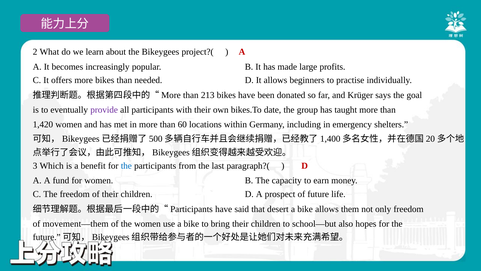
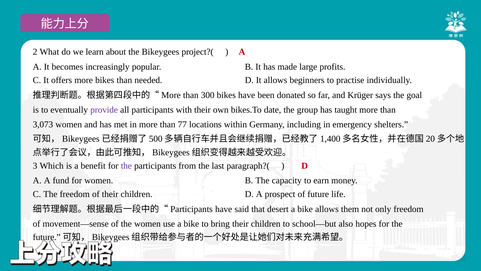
213: 213 -> 300
1,420: 1,420 -> 3,073
60: 60 -> 77
the at (126, 166) colour: blue -> purple
movement—them: movement—them -> movement—sense
